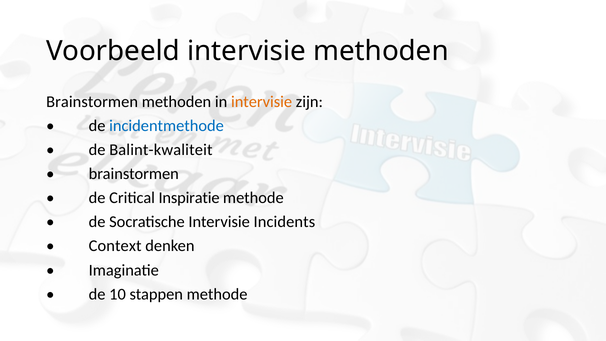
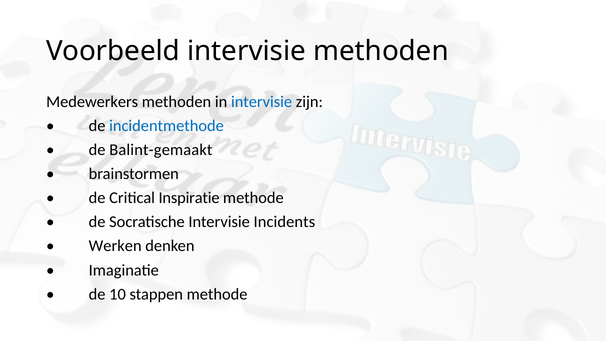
Brainstormen at (92, 102): Brainstormen -> Medewerkers
intervisie at (262, 102) colour: orange -> blue
Balint-kwaliteit: Balint-kwaliteit -> Balint-gemaakt
Context: Context -> Werken
